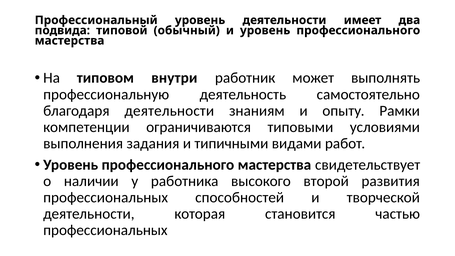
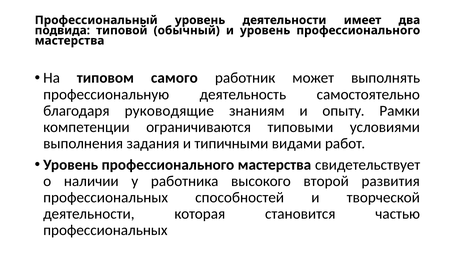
внутри: внутри -> самого
благодаря деятельности: деятельности -> руководящие
